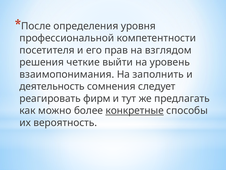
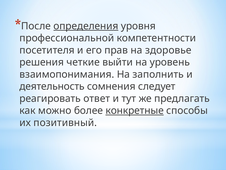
определения underline: none -> present
взглядом: взглядом -> здоровье
фирм: фирм -> ответ
вероятность: вероятность -> позитивный
